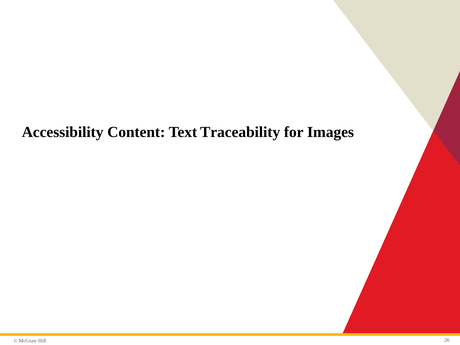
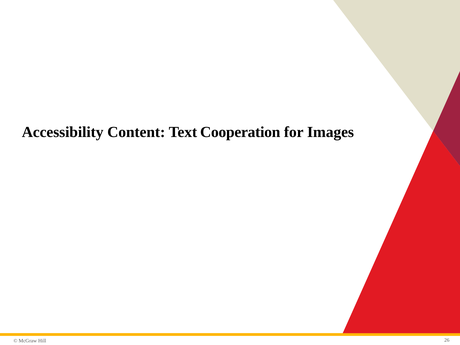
Traceability: Traceability -> Cooperation
